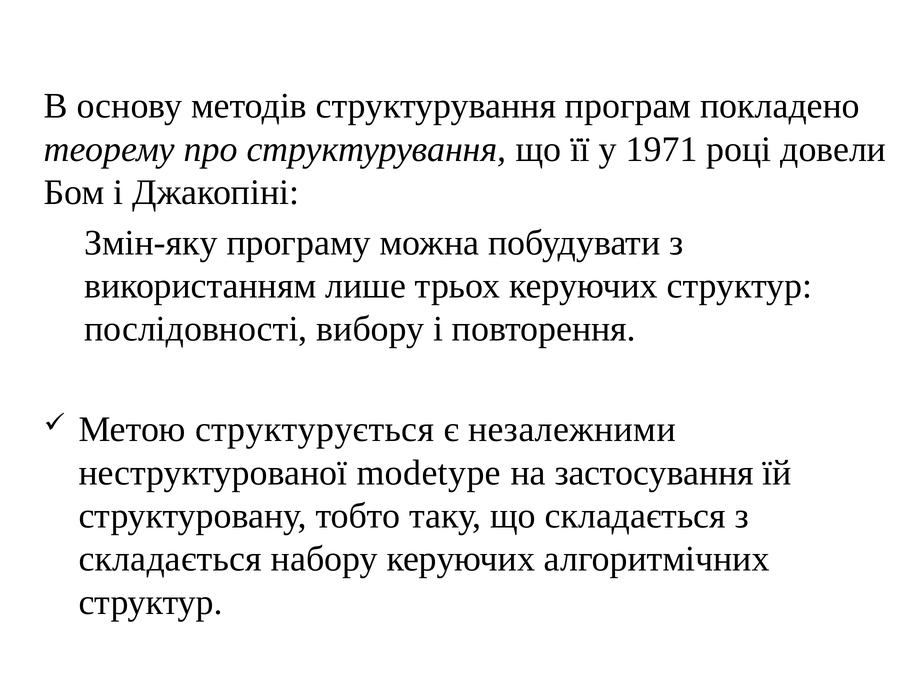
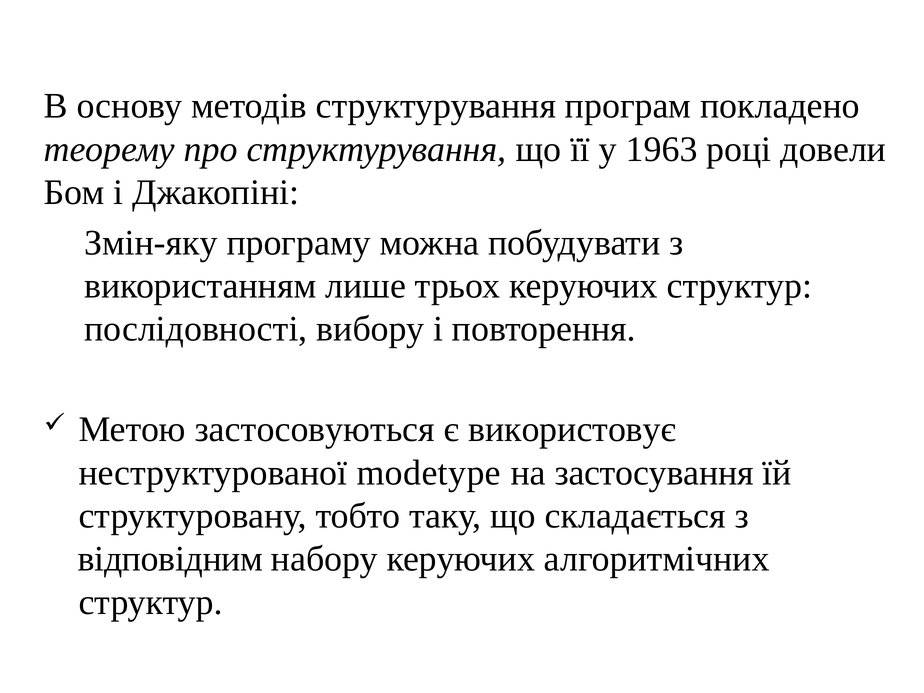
1971: 1971 -> 1963
структурується: структурується -> застосовуються
незалежними: незалежними -> використовує
складається at (170, 559): складається -> відповідним
